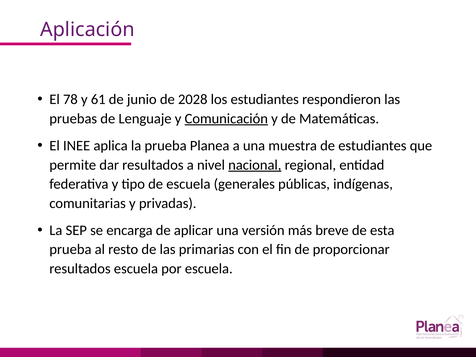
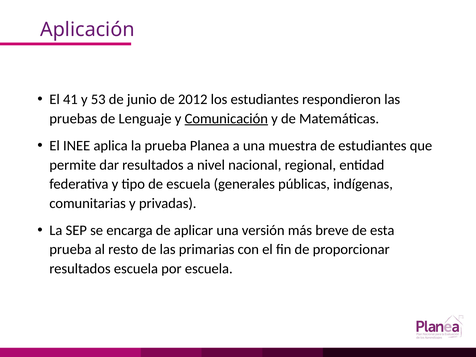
78: 78 -> 41
61: 61 -> 53
2028: 2028 -> 2012
nacional underline: present -> none
